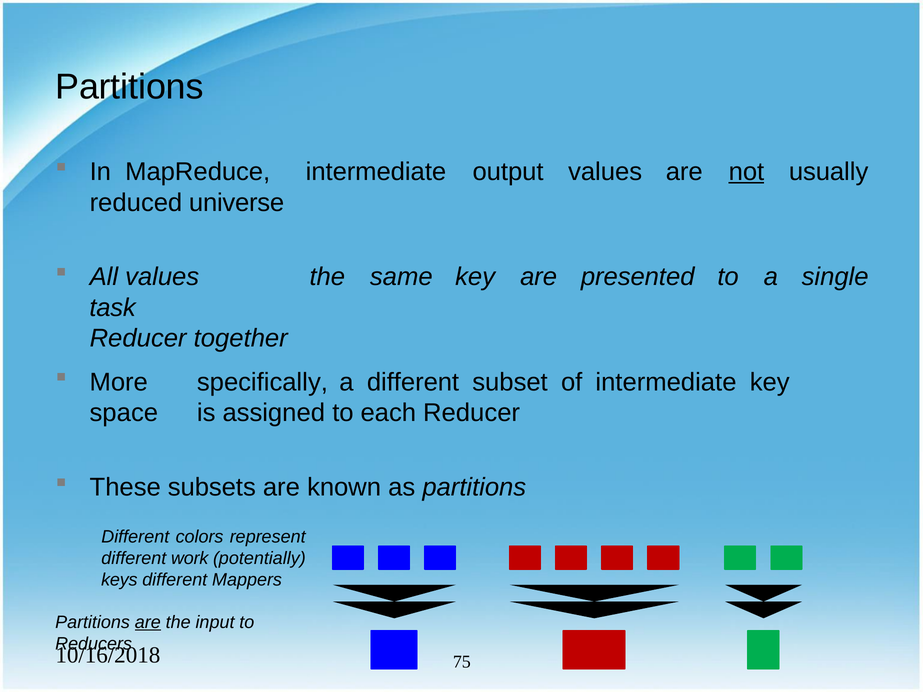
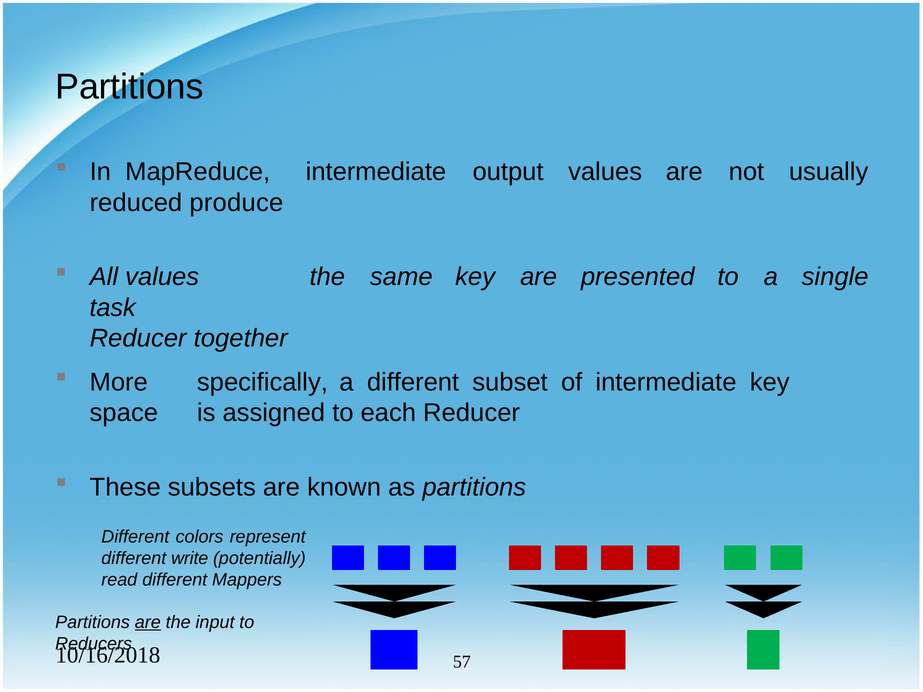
not underline: present -> none
universe: universe -> produce
work: work -> write
keys: keys -> read
75: 75 -> 57
